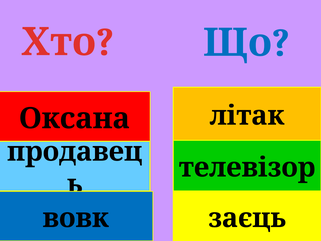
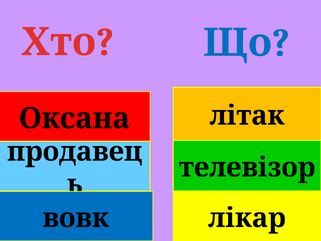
заєць: заєць -> лікар
